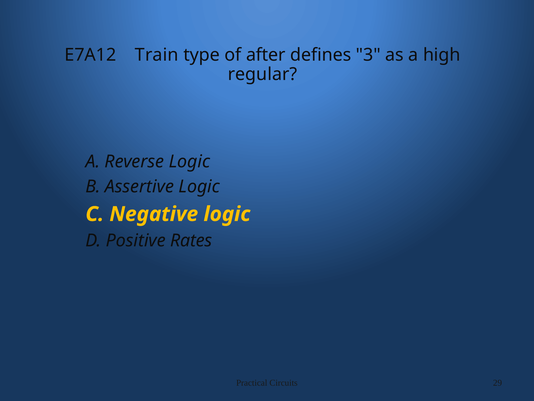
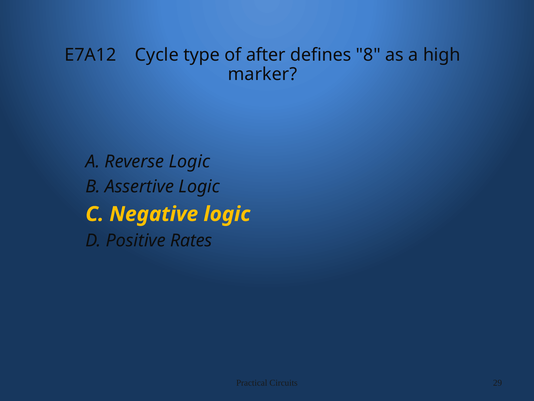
Train: Train -> Cycle
3: 3 -> 8
regular: regular -> marker
